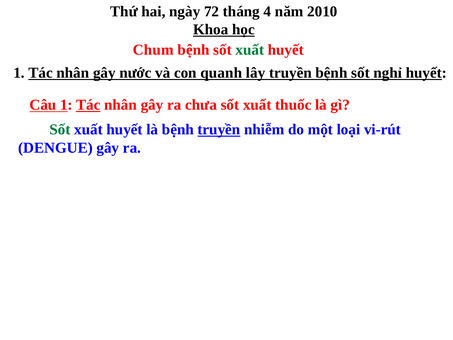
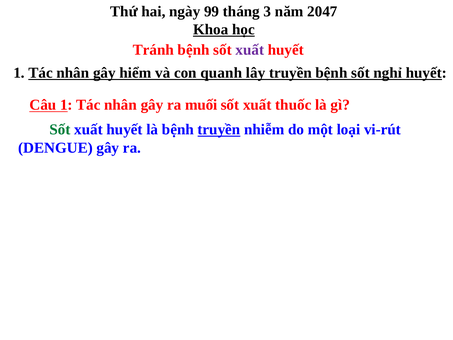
72: 72 -> 99
4: 4 -> 3
2010: 2010 -> 2047
Chum: Chum -> Tránh
xuất at (250, 50) colour: green -> purple
nước: nước -> hiểm
Tác at (88, 105) underline: present -> none
chưa: chưa -> muối
